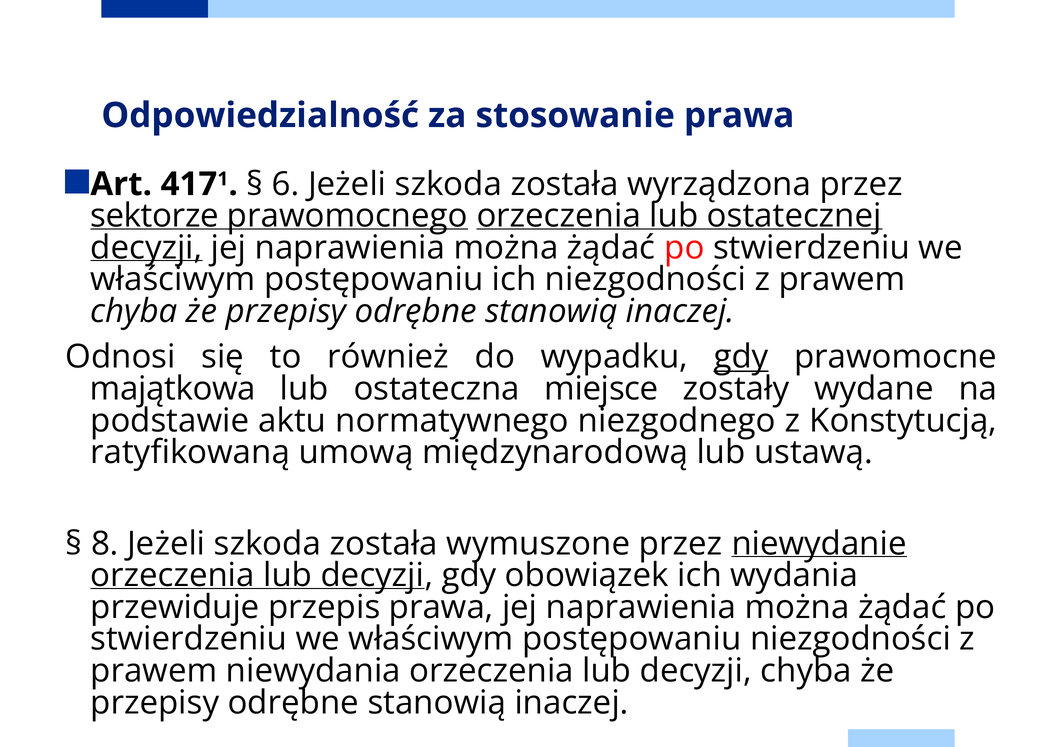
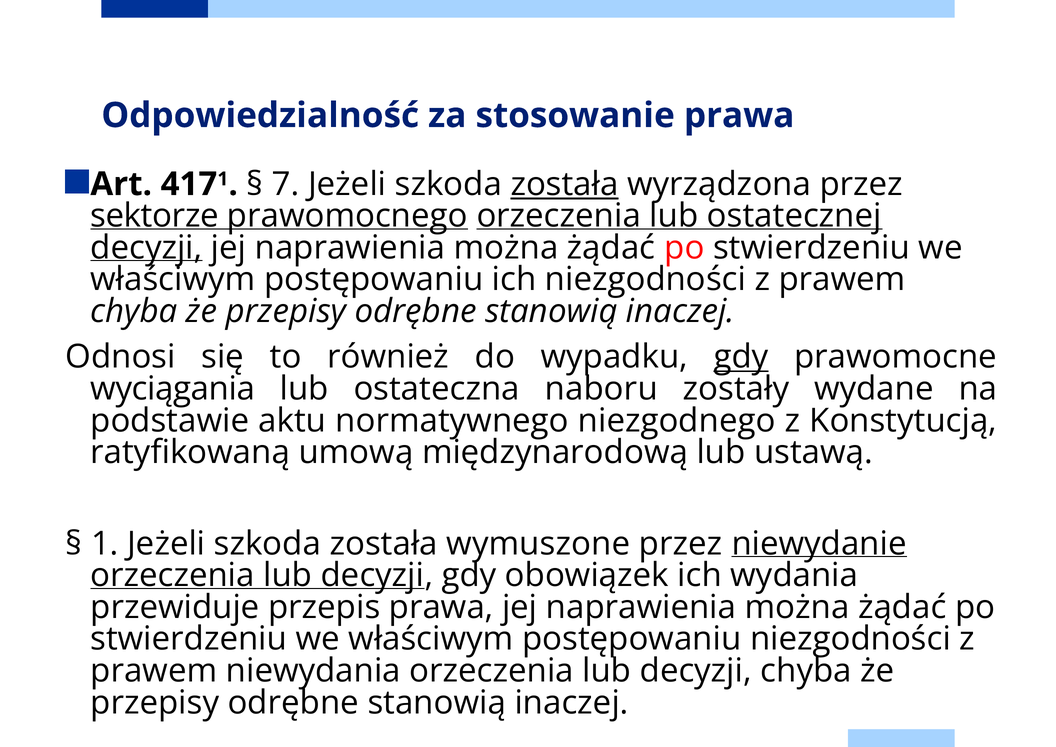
6: 6 -> 7
została at (565, 184) underline: none -> present
majątkowa: majątkowa -> wyciągania
miejsce: miejsce -> naboru
8: 8 -> 1
